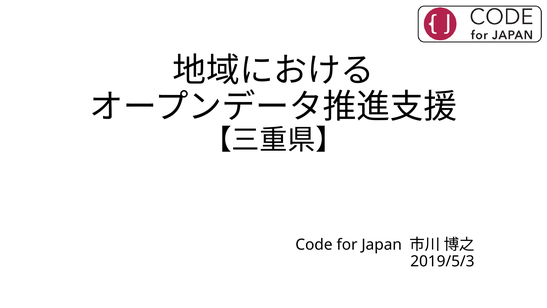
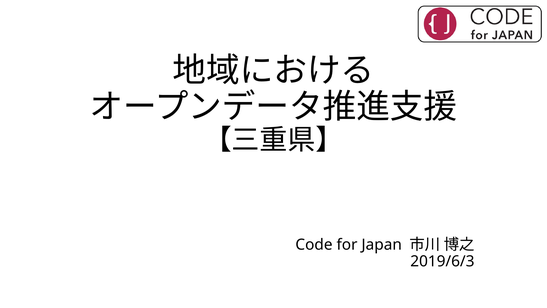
2019/5/3: 2019/5/3 -> 2019/6/3
